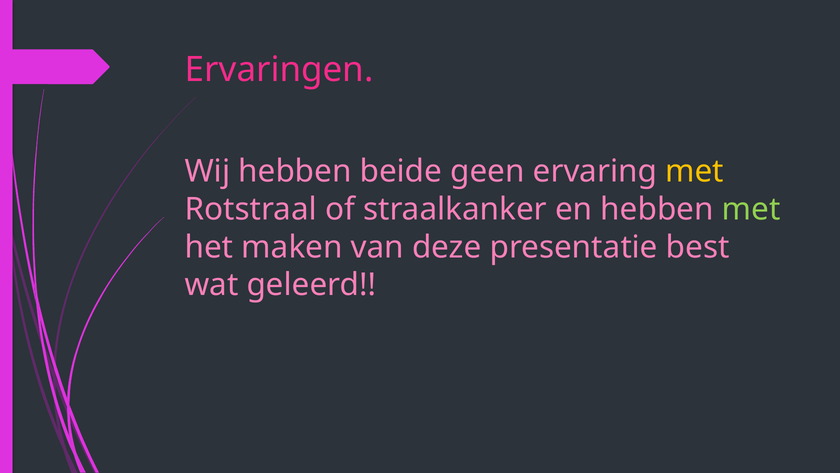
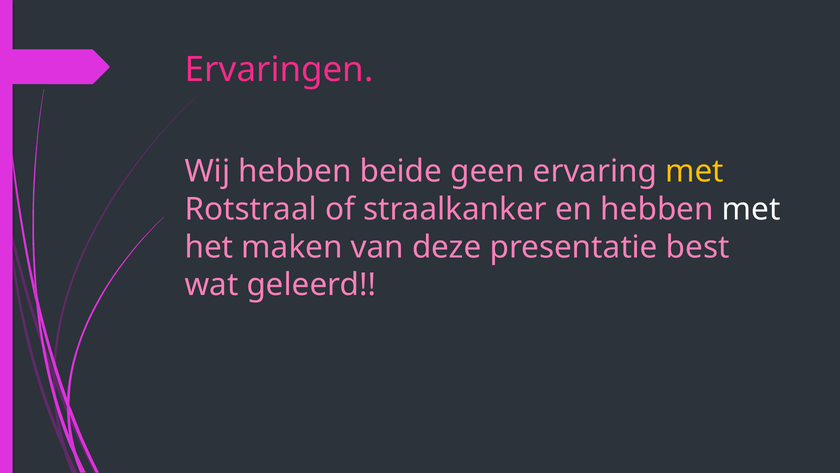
met at (751, 209) colour: light green -> white
